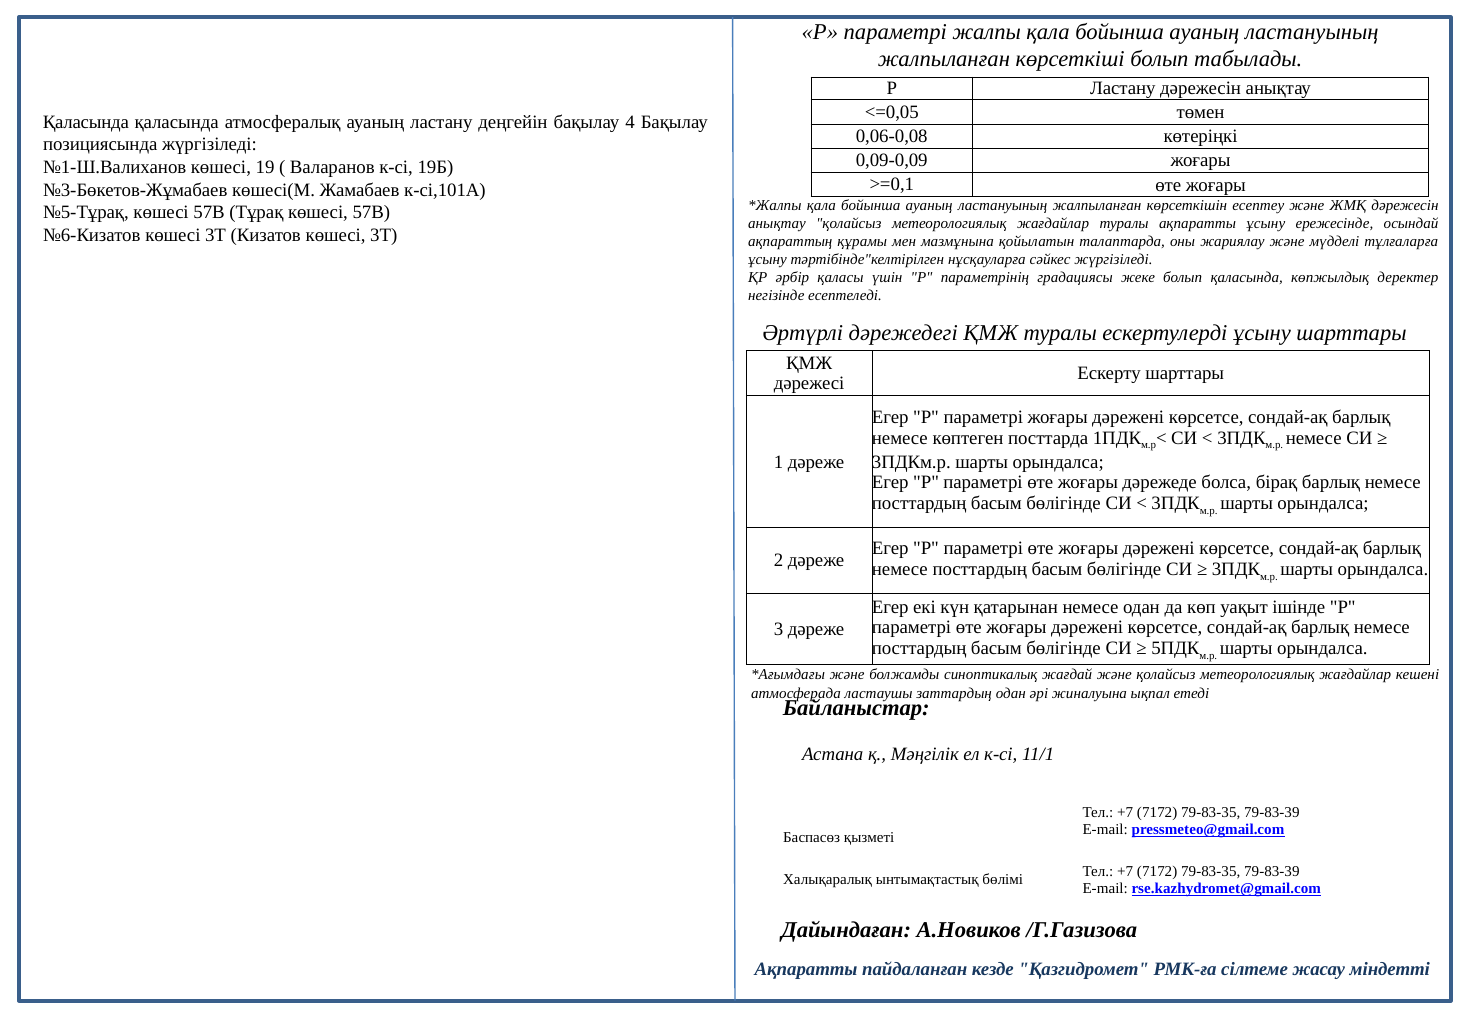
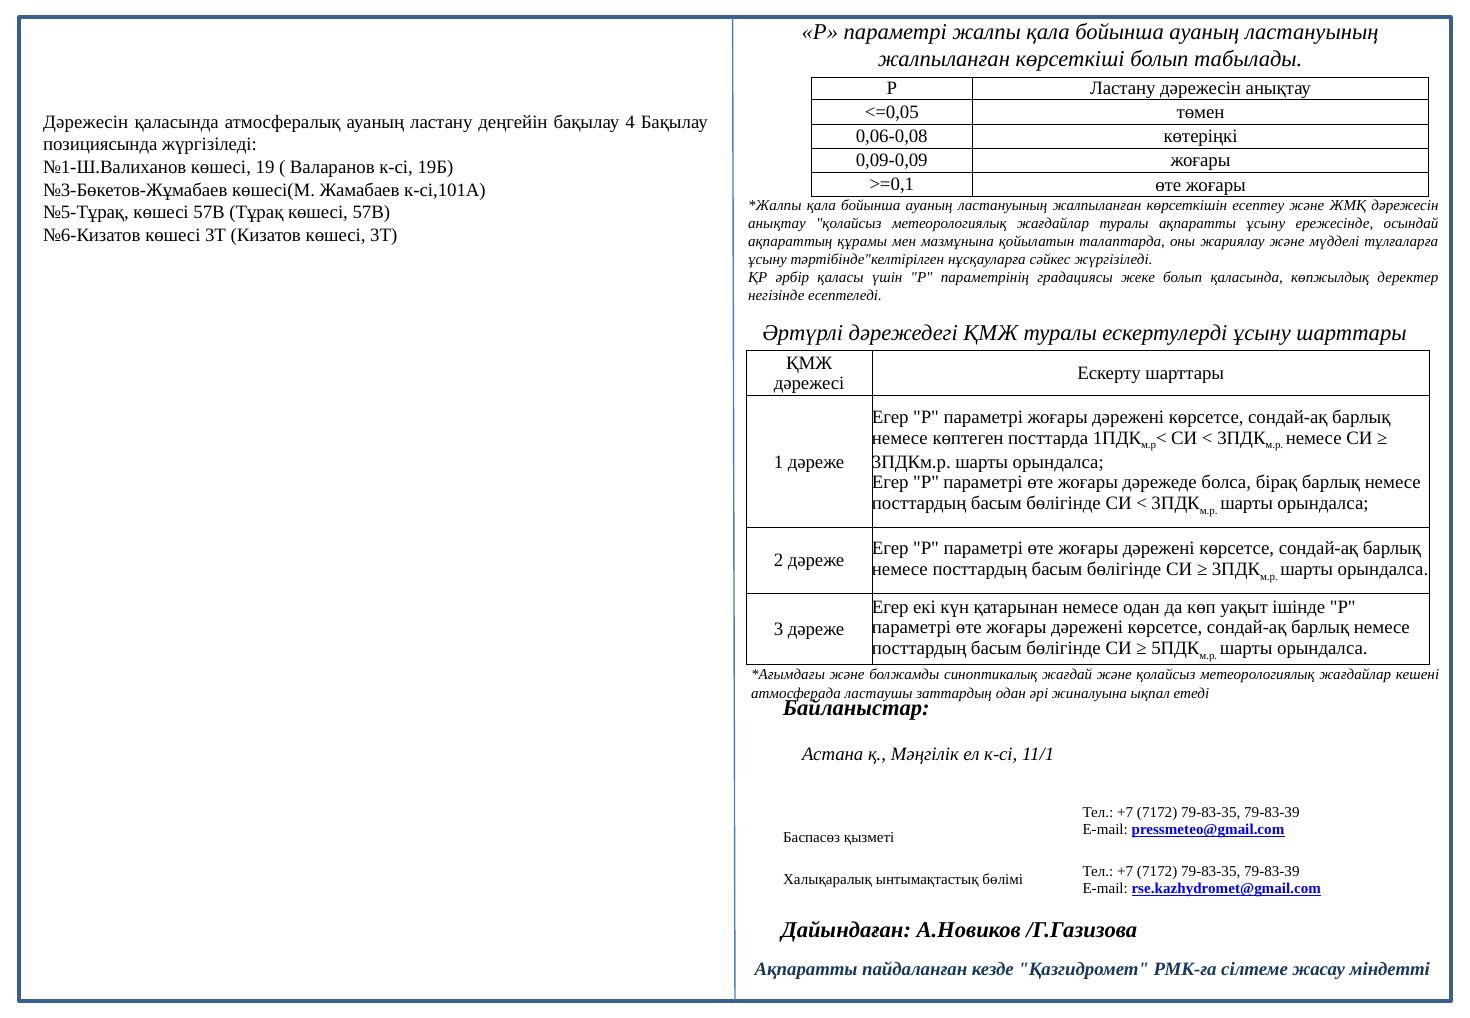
Қаласында at (86, 122): Қаласында -> Дәрежесін
